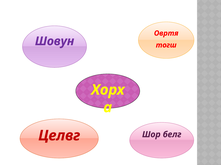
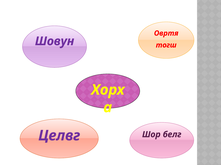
Целвг colour: red -> purple
